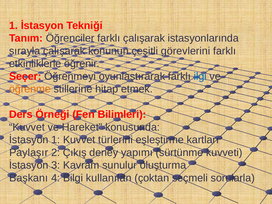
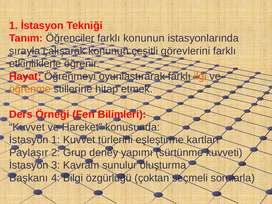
farklı çalışarak: çalışarak -> konunun
Seçer: Seçer -> Hayat
ilgi colour: blue -> orange
Çıkış: Çıkış -> Grup
kullanılan: kullanılan -> özgürlüğü
